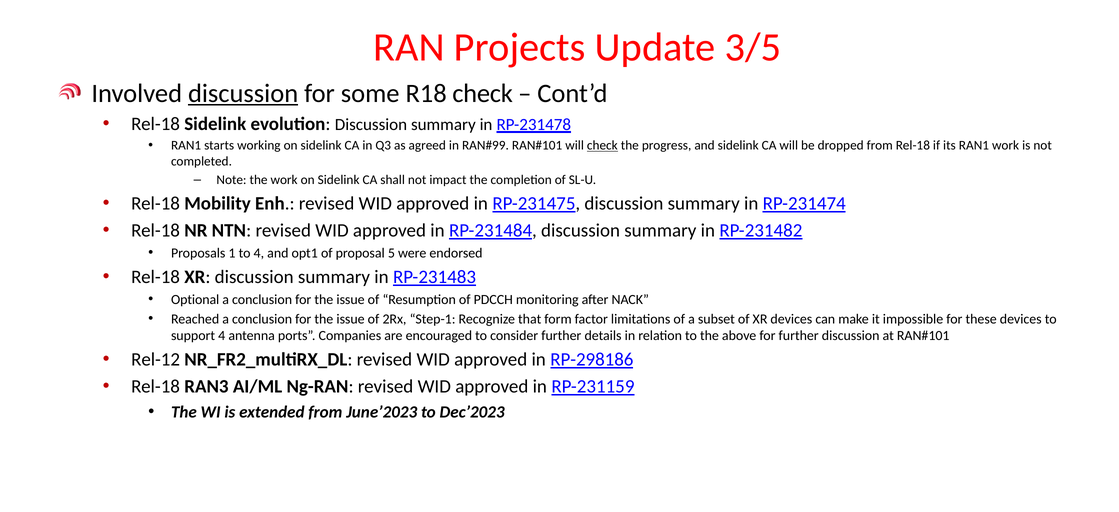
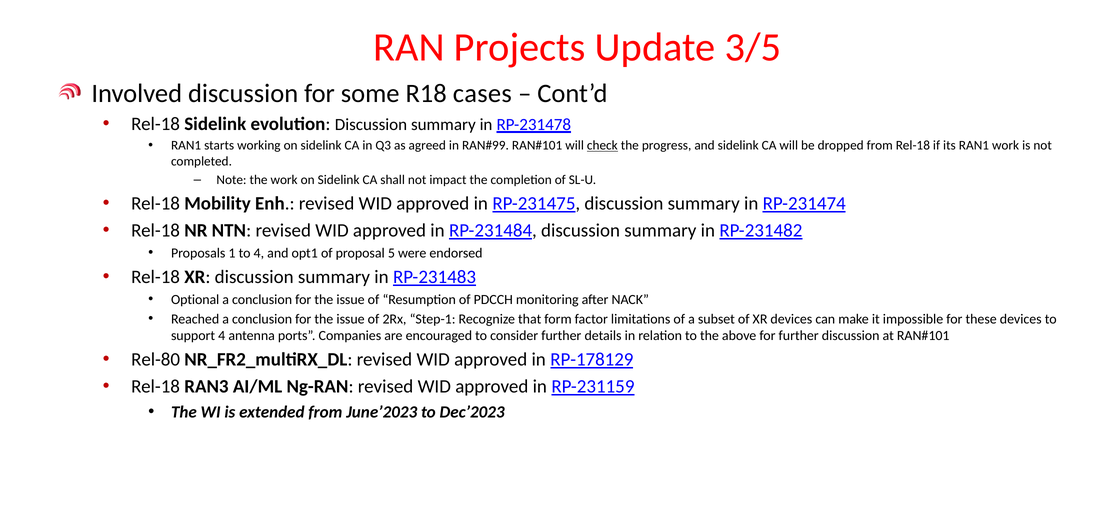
discussion at (243, 93) underline: present -> none
R18 check: check -> cases
Rel-12: Rel-12 -> Rel-80
RP-298186: RP-298186 -> RP-178129
